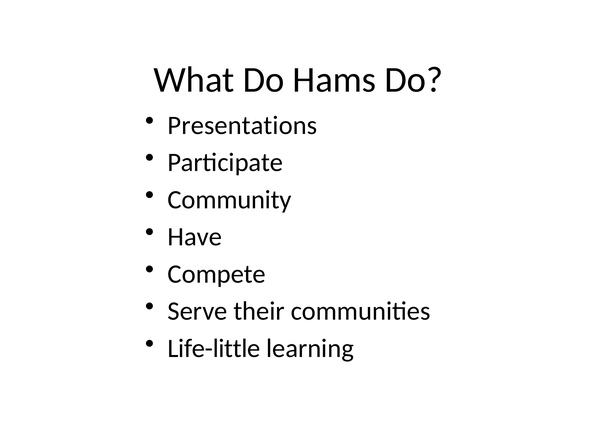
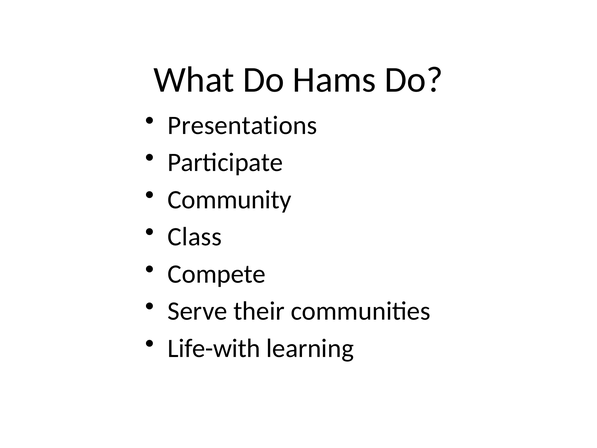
Have: Have -> Class
Life-little: Life-little -> Life-with
